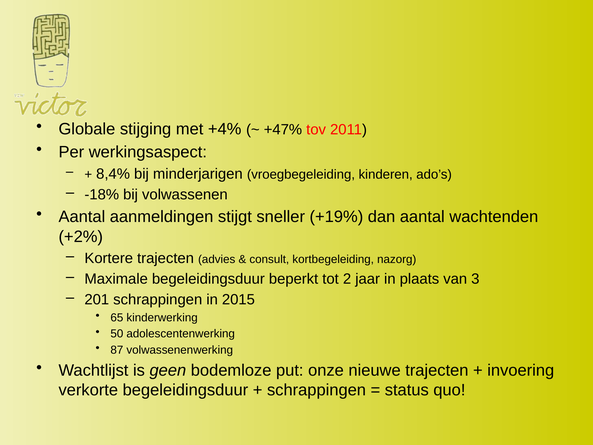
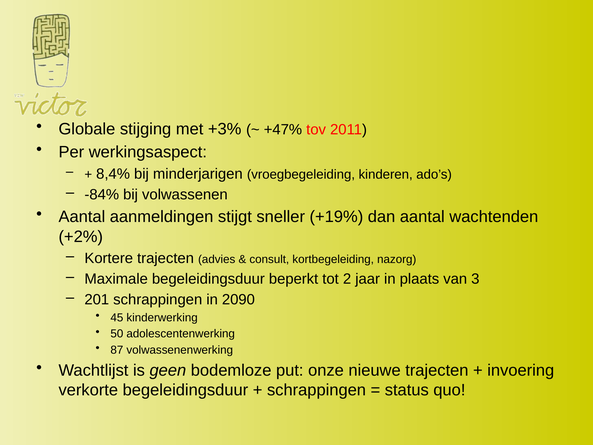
+4%: +4% -> +3%
-18%: -18% -> -84%
2015: 2015 -> 2090
65: 65 -> 45
